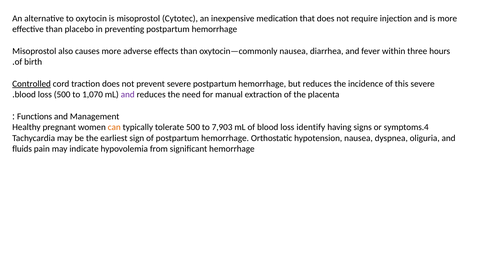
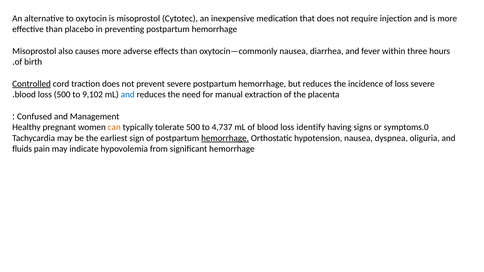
of this: this -> loss
1,070: 1,070 -> 9,102
and at (128, 95) colour: purple -> blue
Functions: Functions -> Confused
7,903: 7,903 -> 4,737
symptoms.4: symptoms.4 -> symptoms.0
hemorrhage at (225, 138) underline: none -> present
